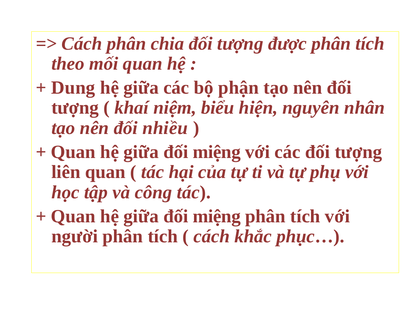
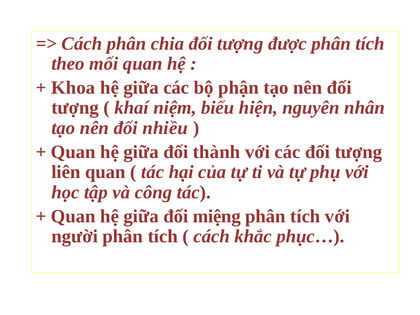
Dung: Dung -> Khoa
miệng at (217, 152): miệng -> thành
